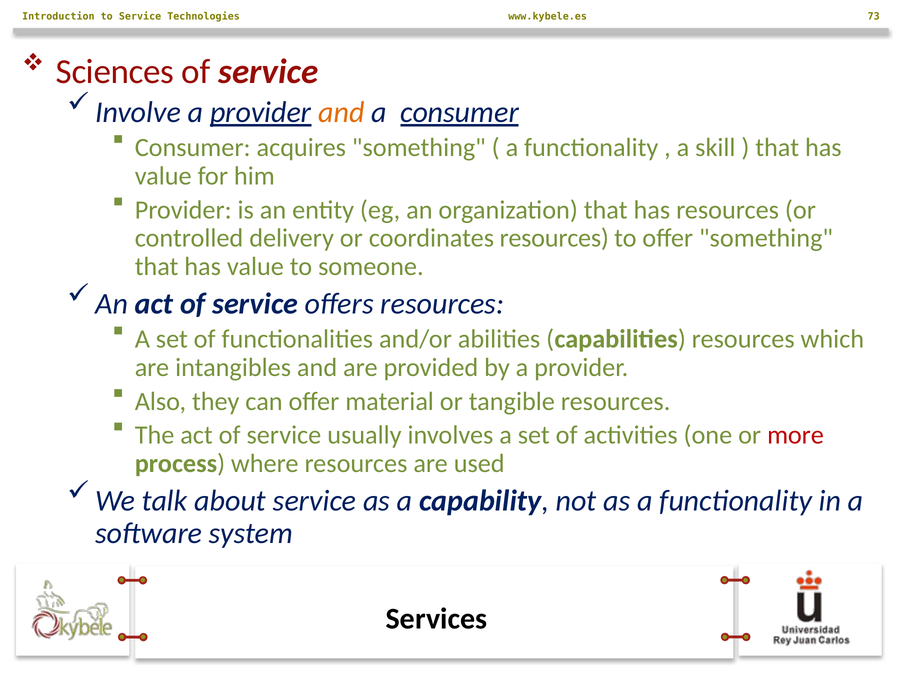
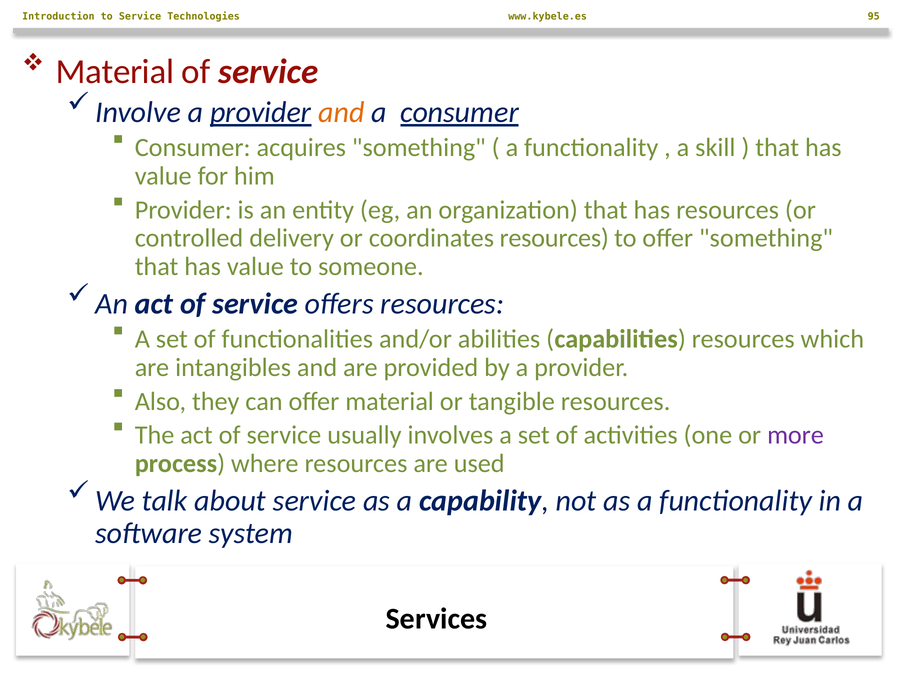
73: 73 -> 95
Sciences at (115, 72): Sciences -> Material
more colour: red -> purple
